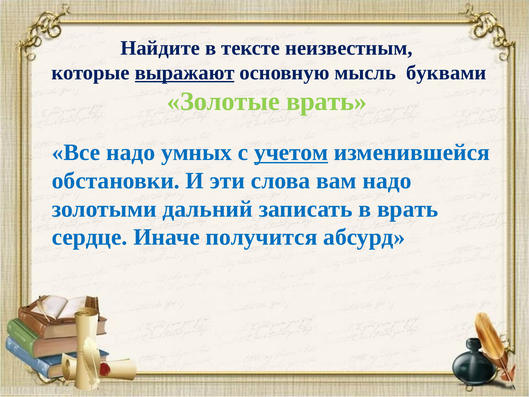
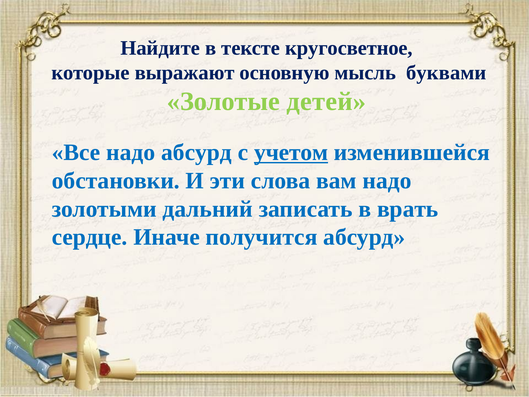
неизвестным: неизвестным -> кругосветное
выражают underline: present -> none
Золотые врать: врать -> детей
надо умных: умных -> абсурд
